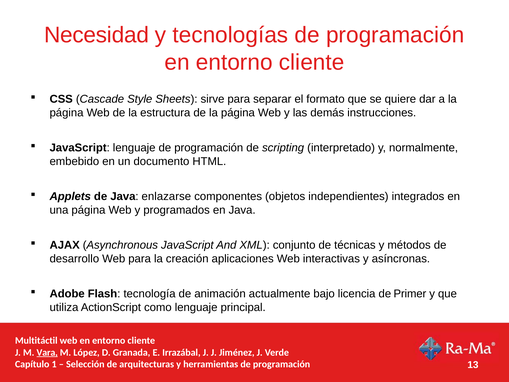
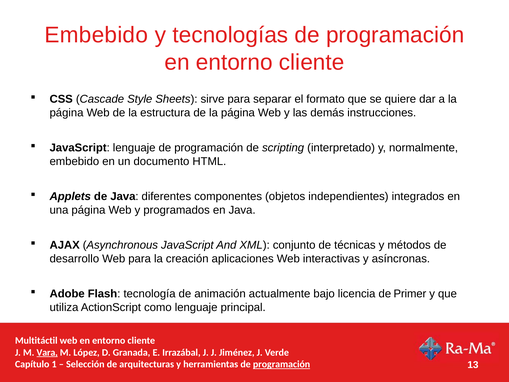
Necesidad at (97, 35): Necesidad -> Embebido
enlazarse: enlazarse -> diferentes
programación at (282, 364) underline: none -> present
